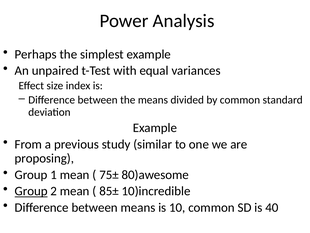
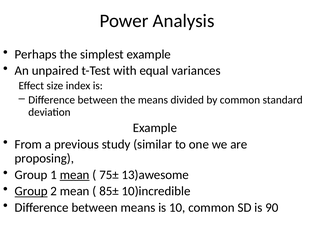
mean at (75, 174) underline: none -> present
80)awesome: 80)awesome -> 13)awesome
40: 40 -> 90
